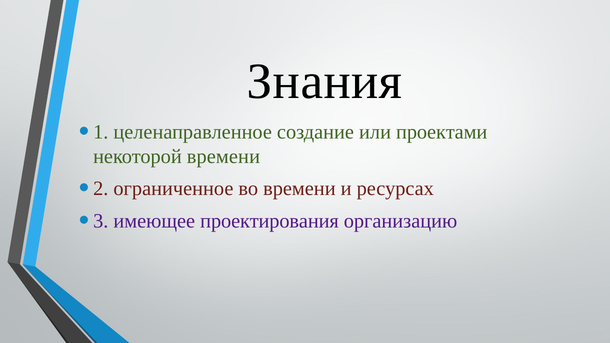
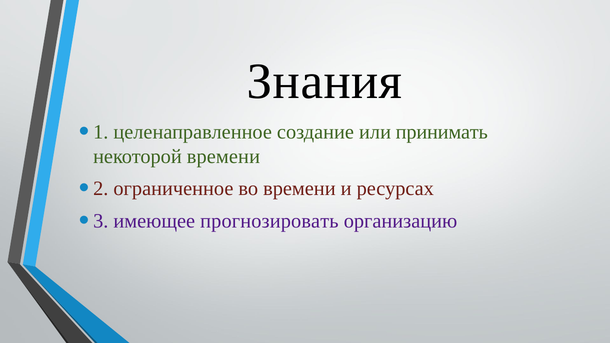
проектами: проектами -> принимать
проектирования: проектирования -> прогнозировать
